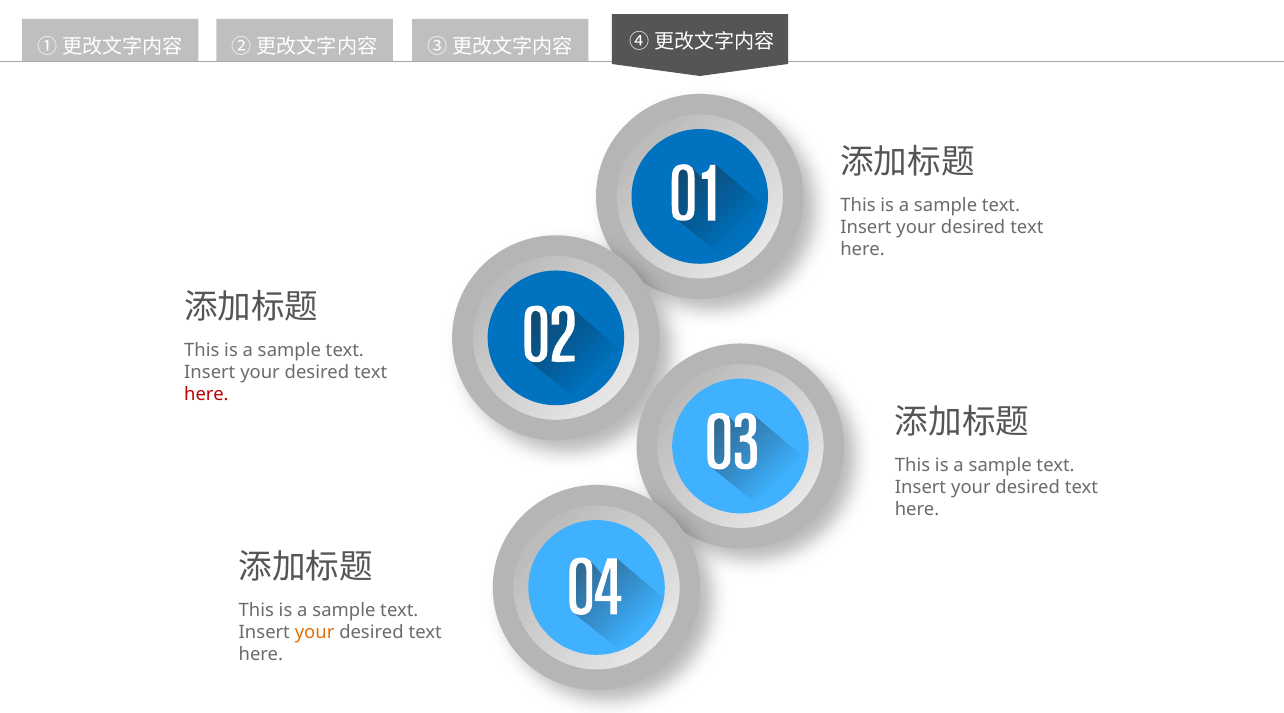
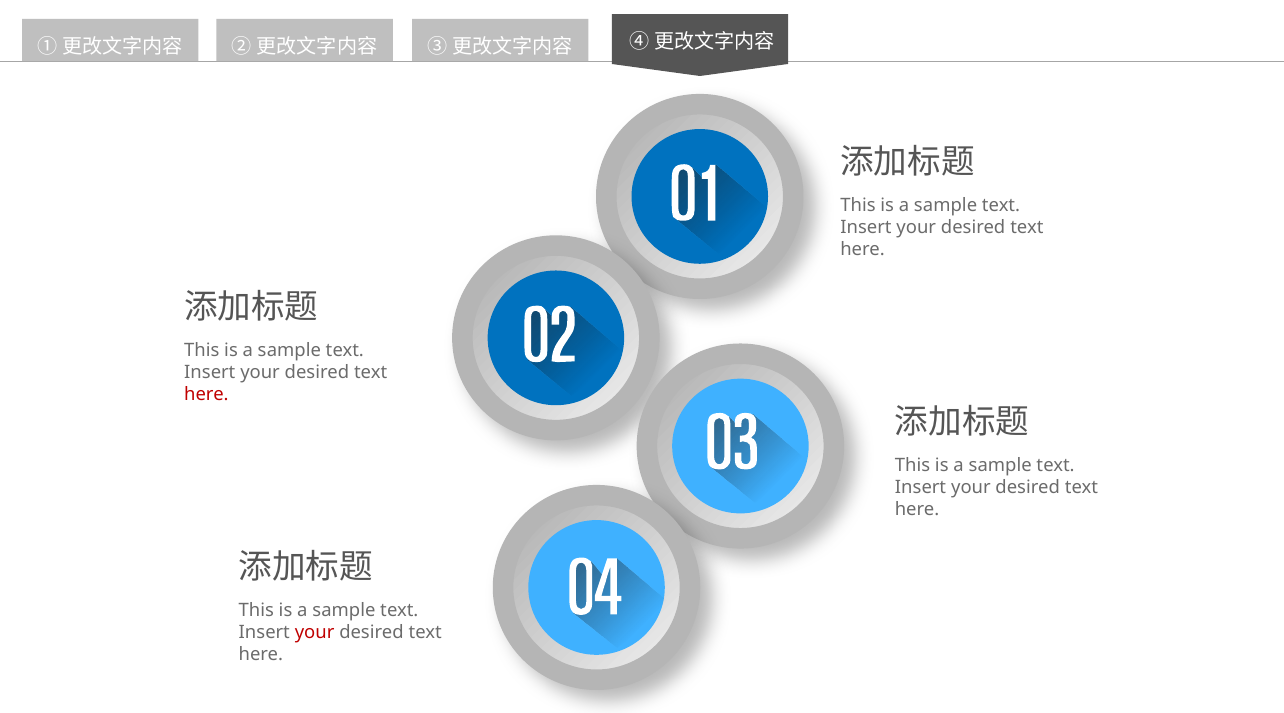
your at (315, 632) colour: orange -> red
